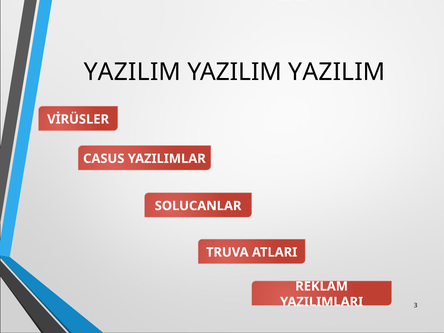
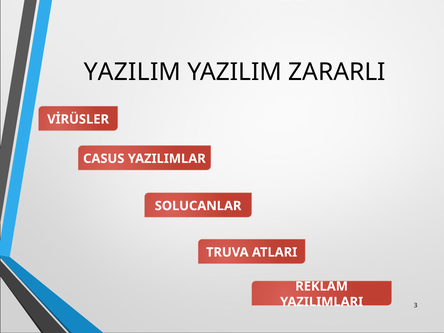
YAZILIM at (337, 72): YAZILIM -> ZARARLI
